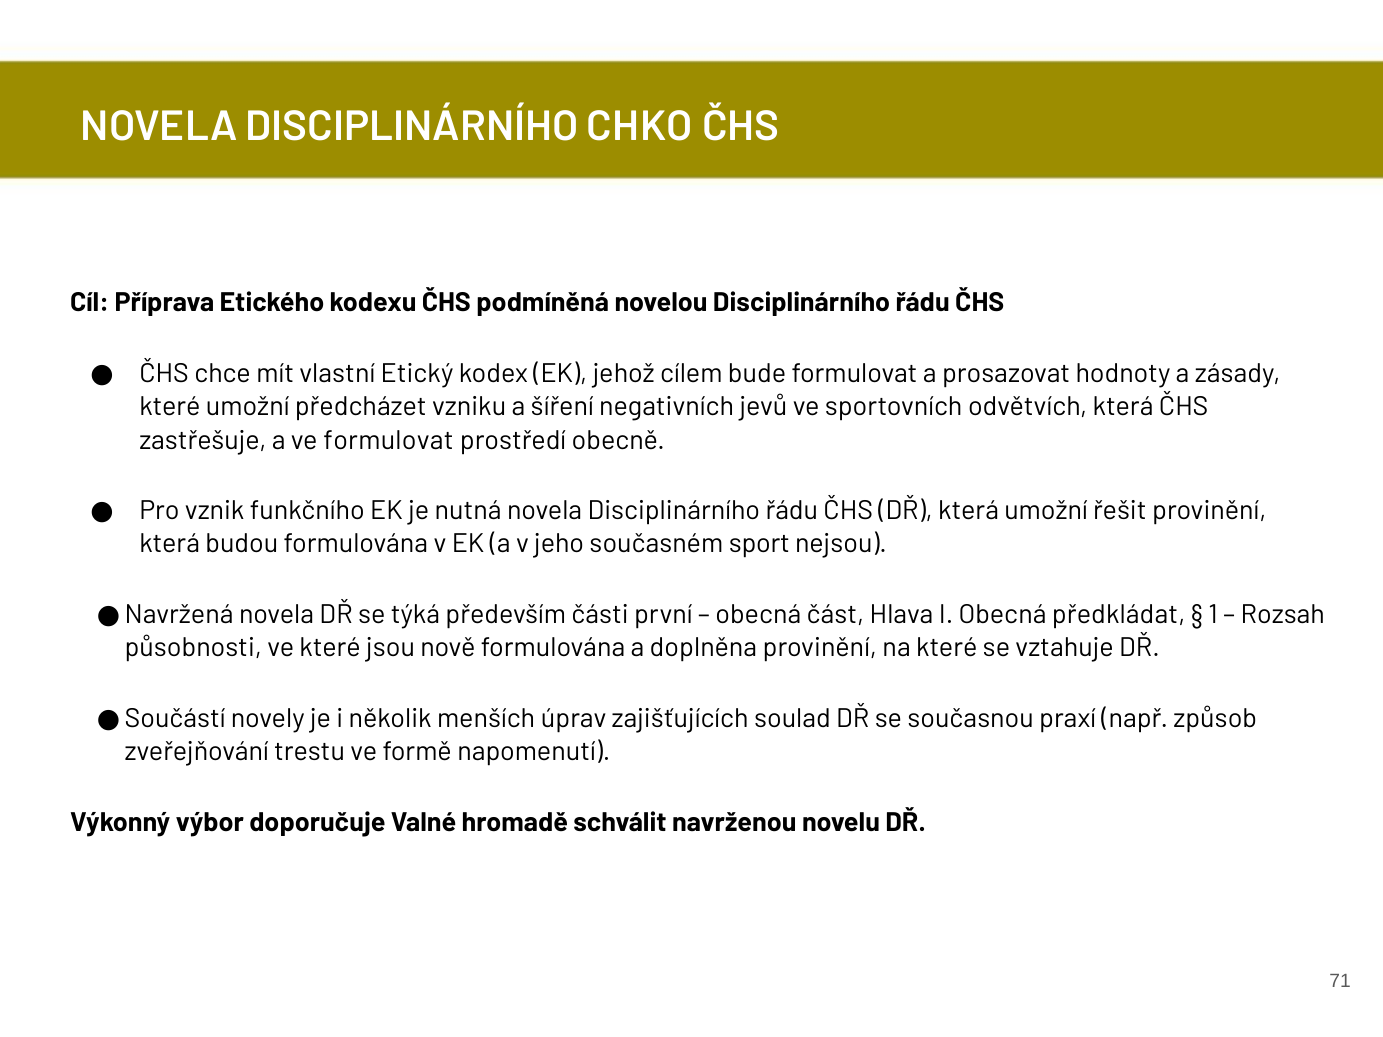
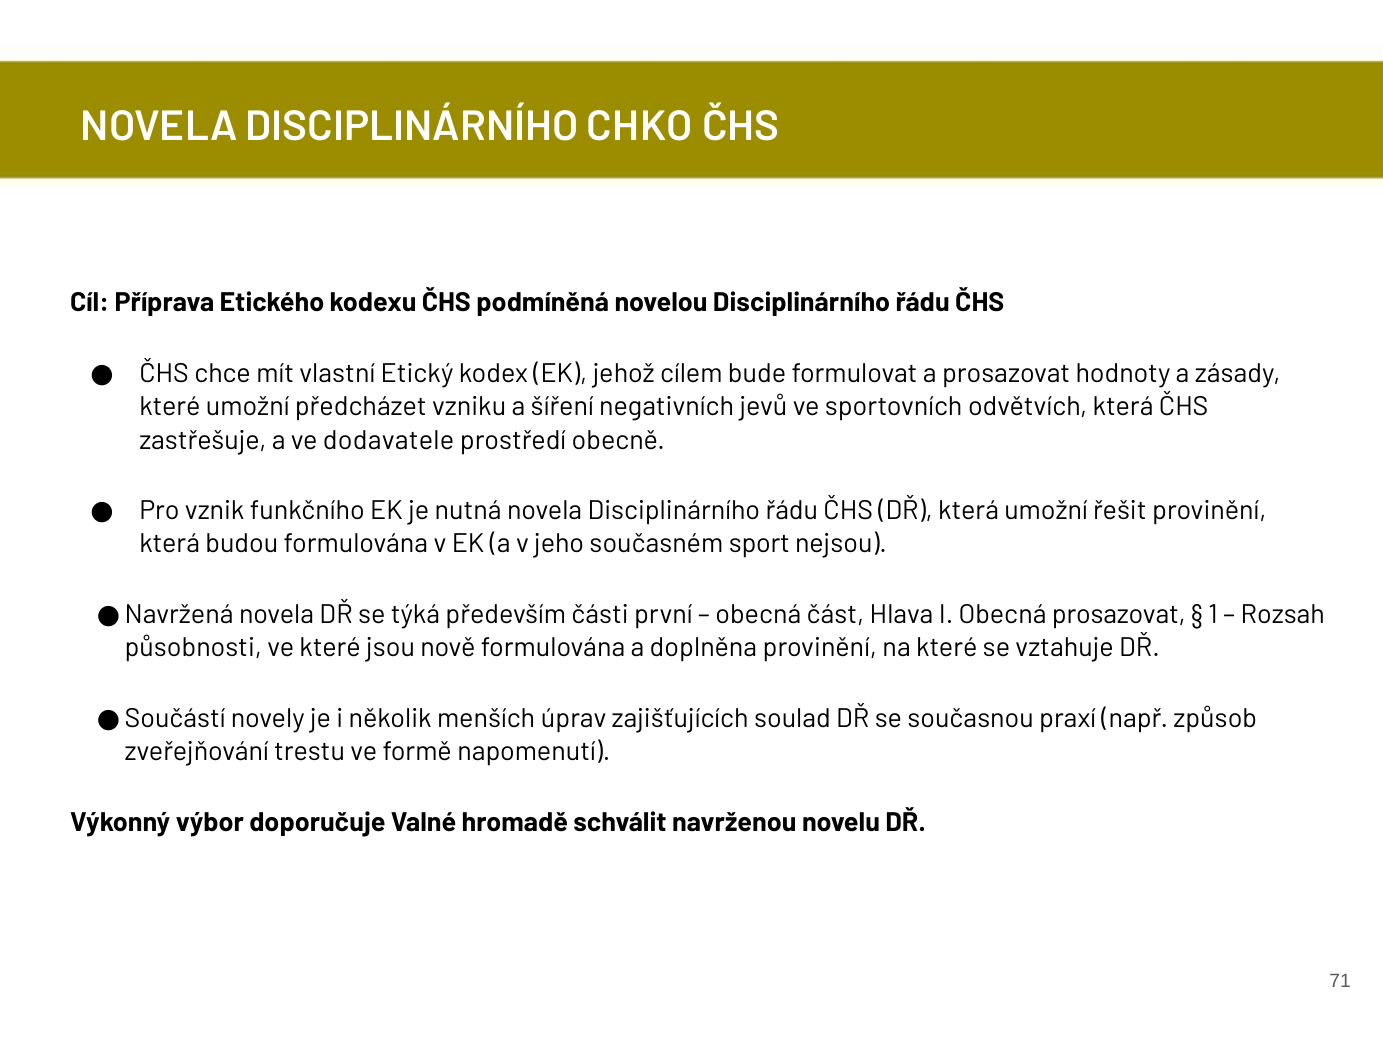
ve formulovat: formulovat -> dodavatele
Obecná předkládat: předkládat -> prosazovat
